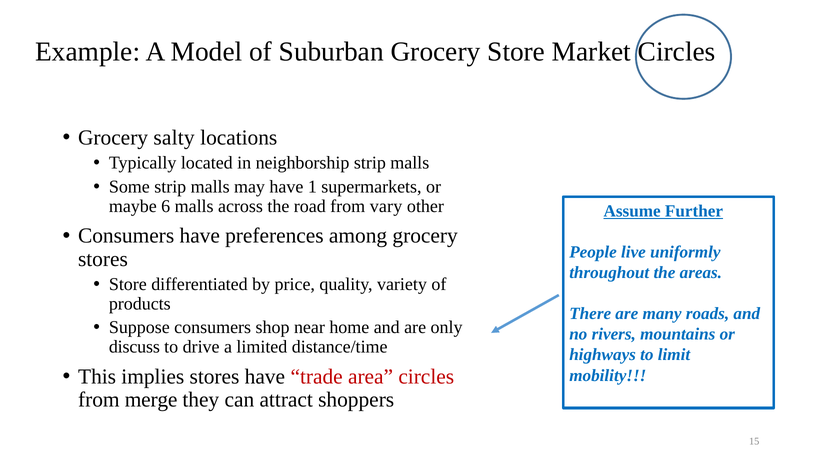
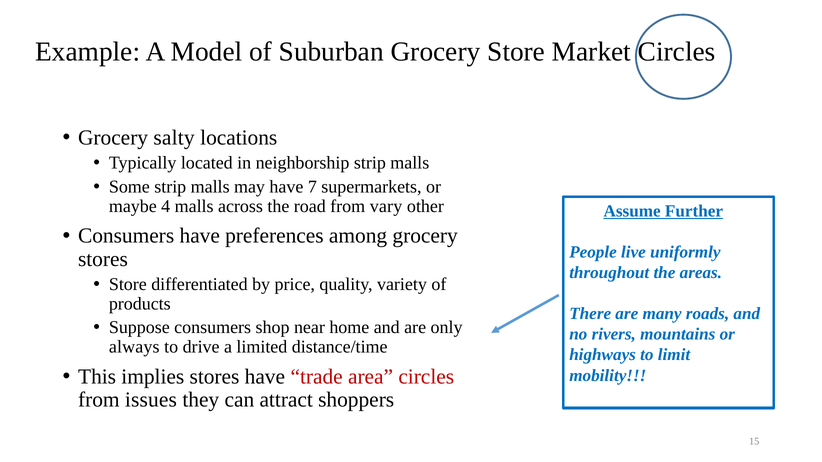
1: 1 -> 7
6: 6 -> 4
discuss: discuss -> always
merge: merge -> issues
